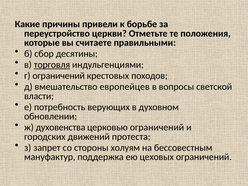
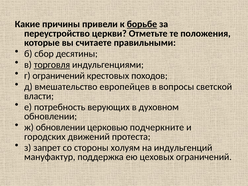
борьбе underline: none -> present
ж духовенства: духовенства -> обновлении
церковью ограничений: ограничений -> подчеркните
бессовестным: бессовестным -> индульгенций
